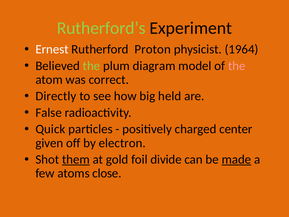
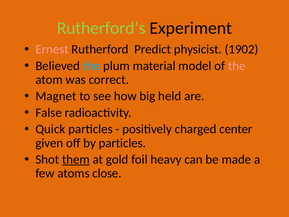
Ernest colour: white -> pink
Proton: Proton -> Predict
1964: 1964 -> 1902
the at (91, 66) colour: light green -> light blue
diagram: diagram -> material
Directly: Directly -> Magnet
by electron: electron -> particles
divide: divide -> heavy
made underline: present -> none
